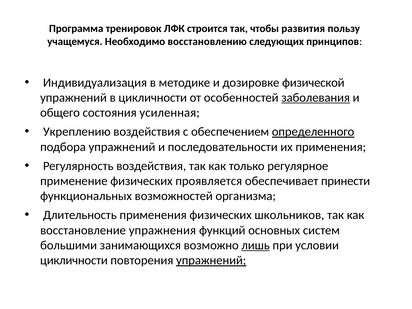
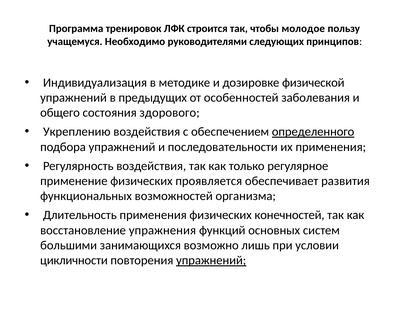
развития: развития -> молодое
восстановлению: восстановлению -> руководителями
в цикличности: цикличности -> предыдущих
заболевания underline: present -> none
усиленная: усиленная -> здорового
принести: принести -> развития
школьников: школьников -> конечностей
лишь underline: present -> none
